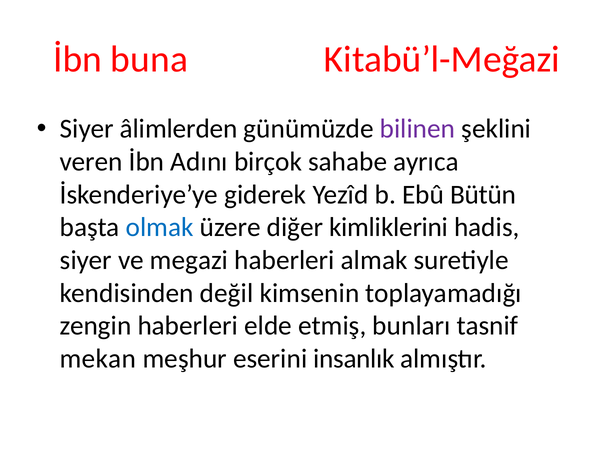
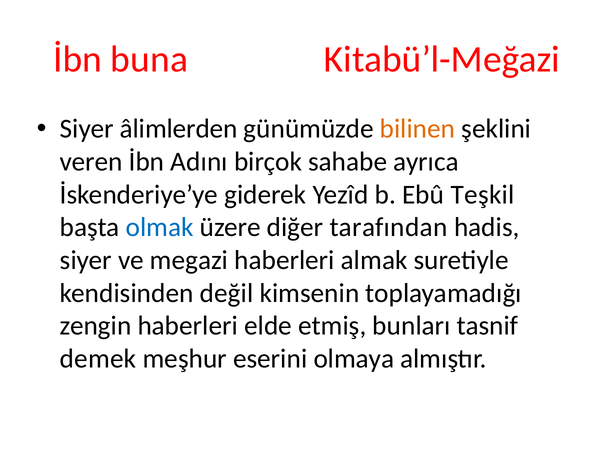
bilinen colour: purple -> orange
Bütün: Bütün -> Teşkil
kimliklerini: kimliklerini -> tarafından
mekan: mekan -> demek
insanlık: insanlık -> olmaya
